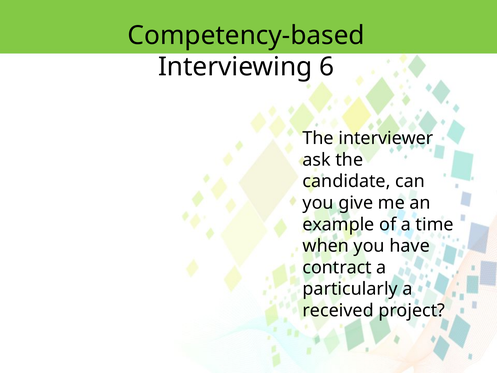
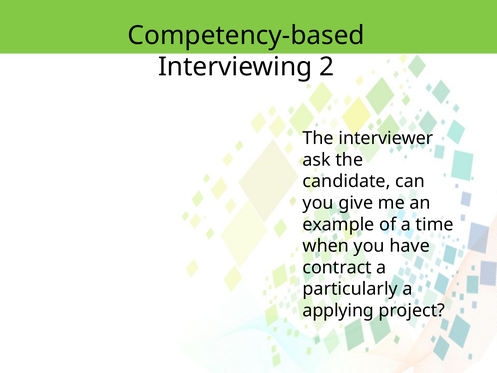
6: 6 -> 2
received: received -> applying
